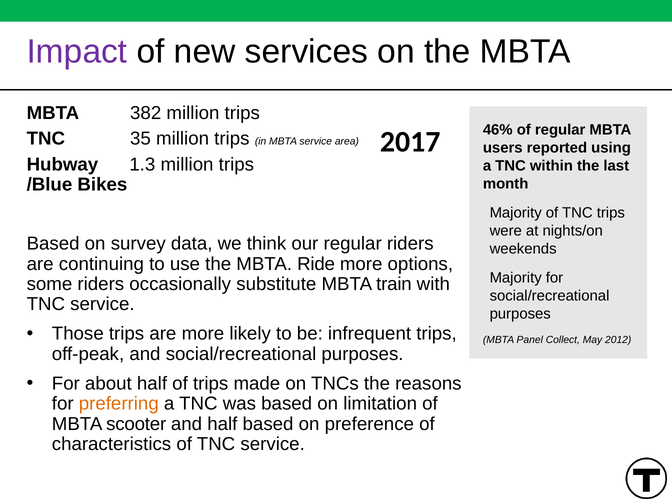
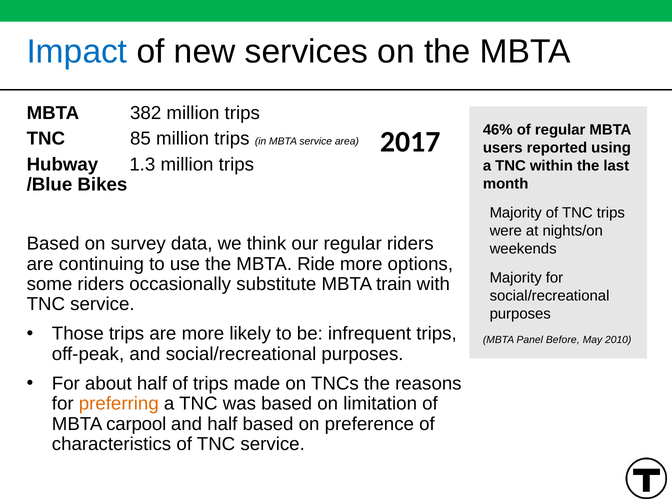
Impact colour: purple -> blue
35: 35 -> 85
Collect: Collect -> Before
2012: 2012 -> 2010
scooter: scooter -> carpool
